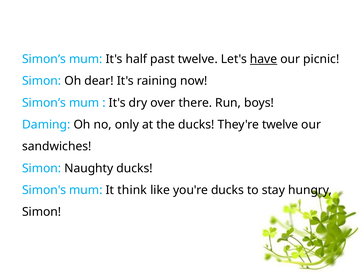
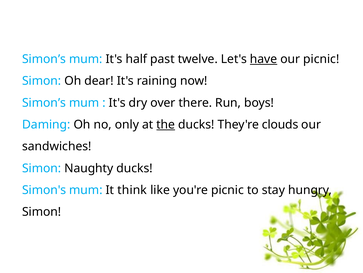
the underline: none -> present
They're twelve: twelve -> clouds
you're ducks: ducks -> picnic
